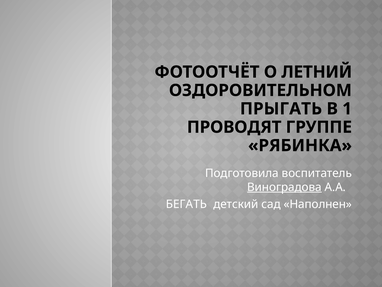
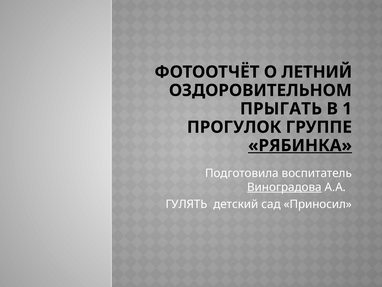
ПРОВОДЯТ: ПРОВОДЯТ -> ПРОГУЛОК
РЯБИНКА underline: none -> present
БЕГАТЬ: БЕГАТЬ -> ГУЛЯТЬ
Наполнен: Наполнен -> Приносил
